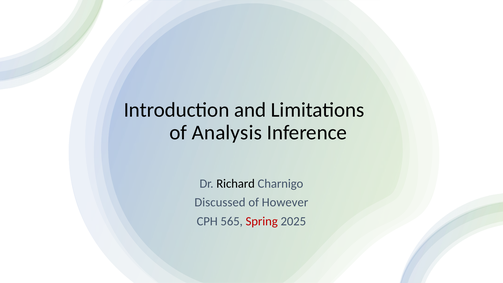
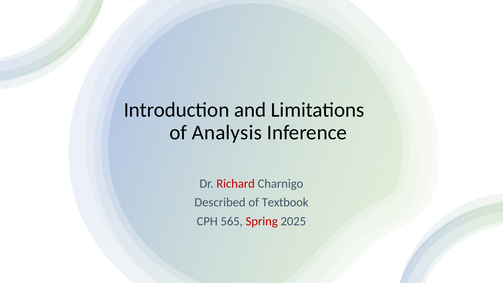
Richard colour: black -> red
Discussed: Discussed -> Described
However: However -> Textbook
